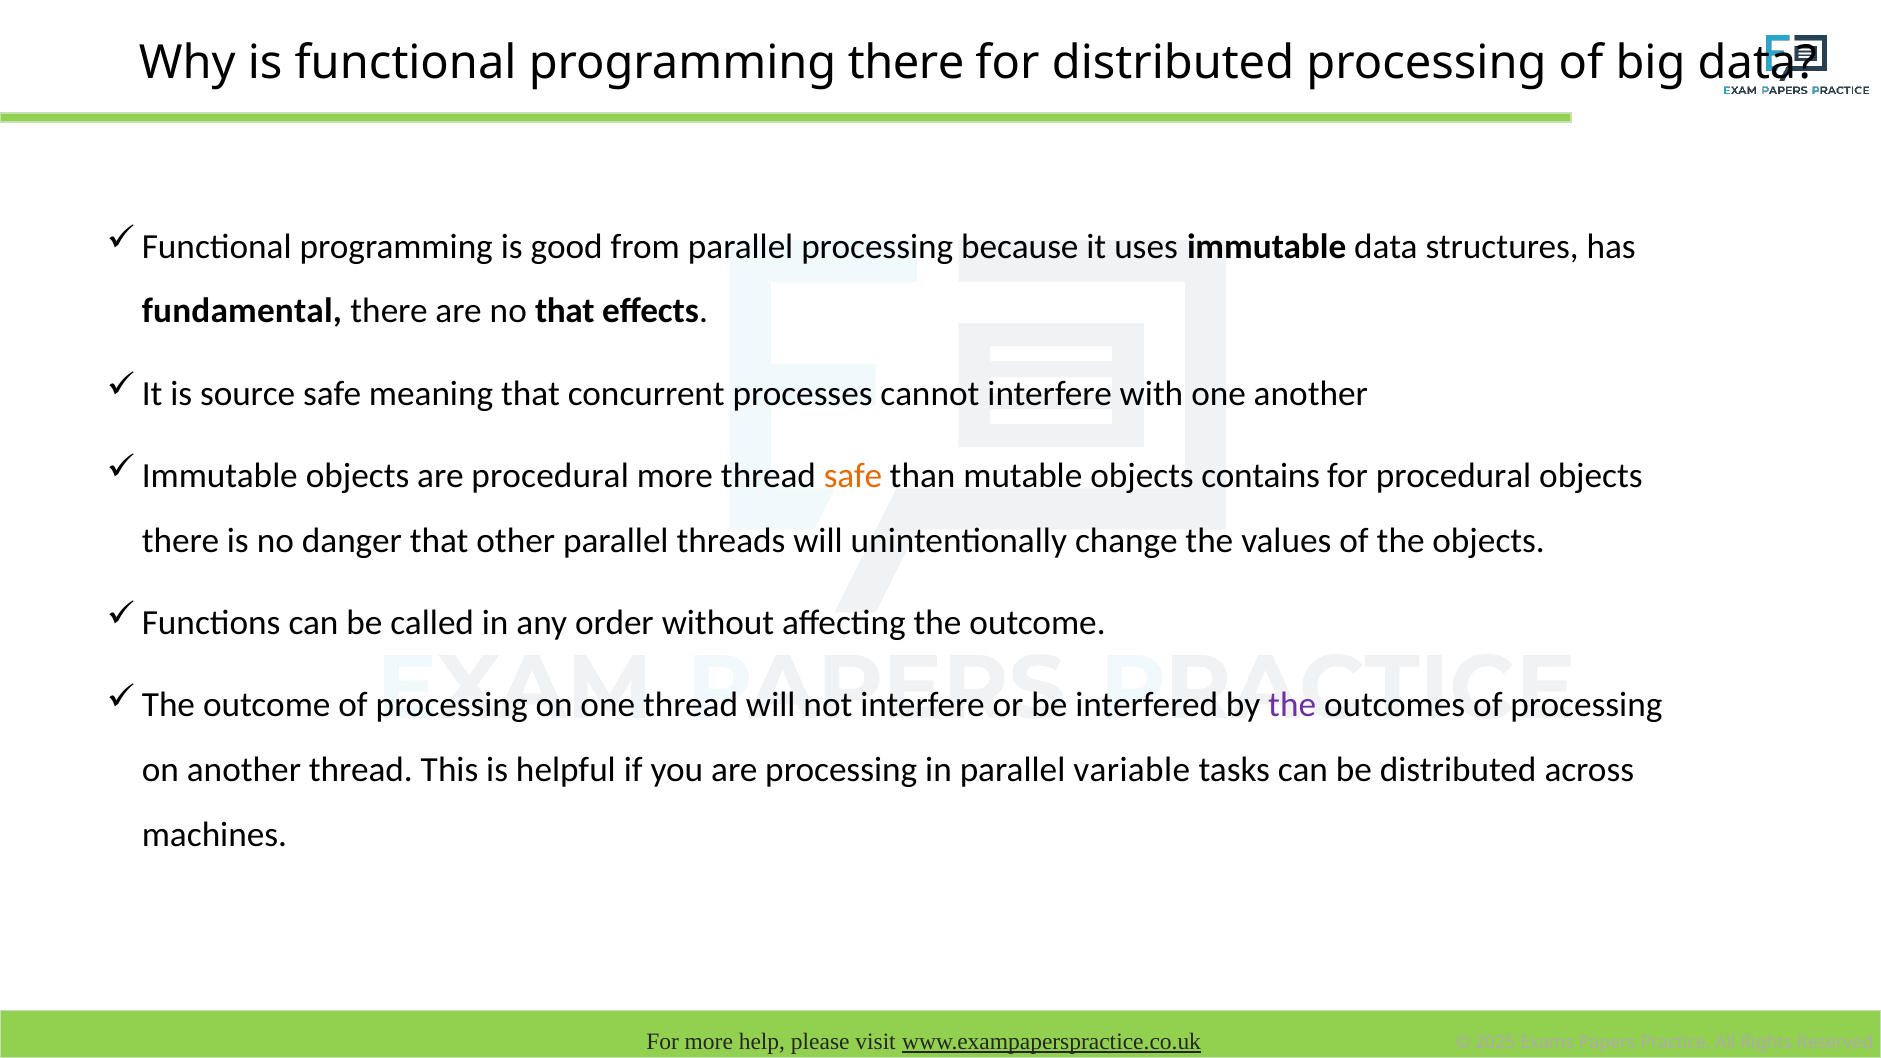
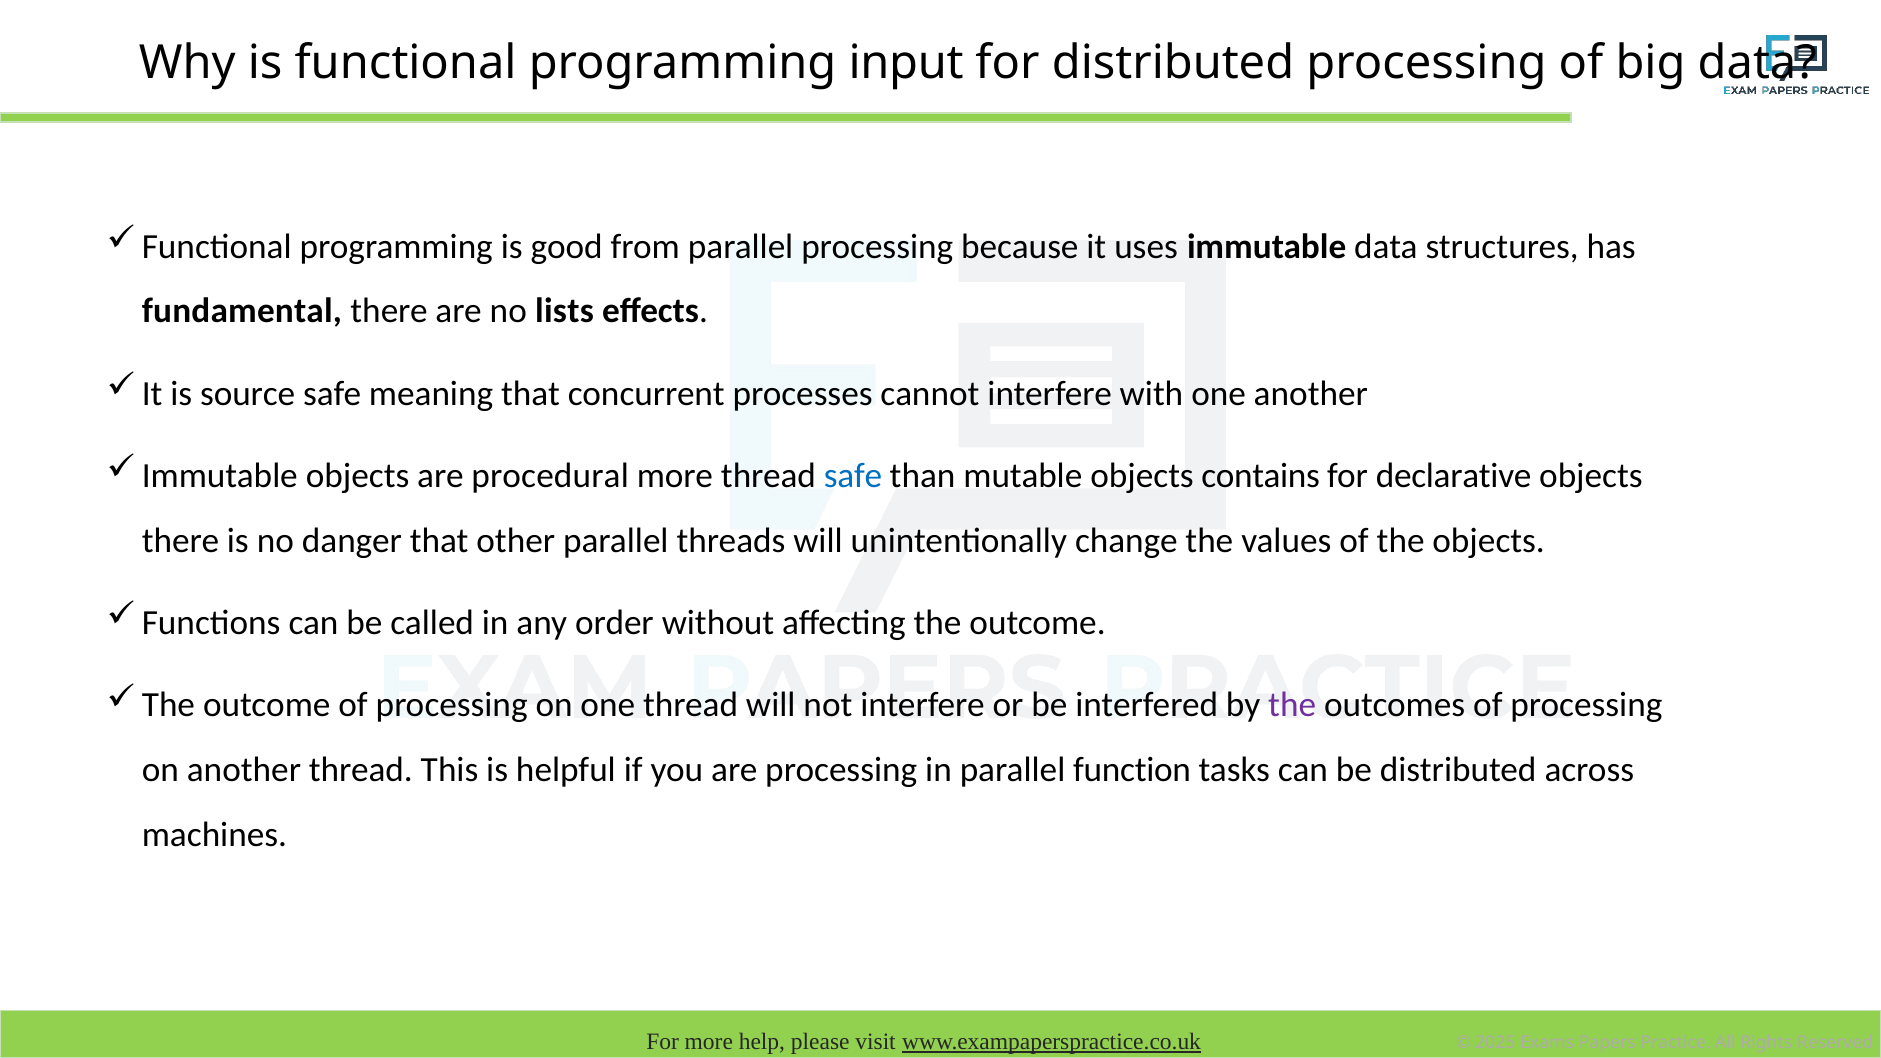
programming there: there -> input
no that: that -> lists
safe at (853, 476) colour: orange -> blue
for procedural: procedural -> declarative
variable: variable -> function
